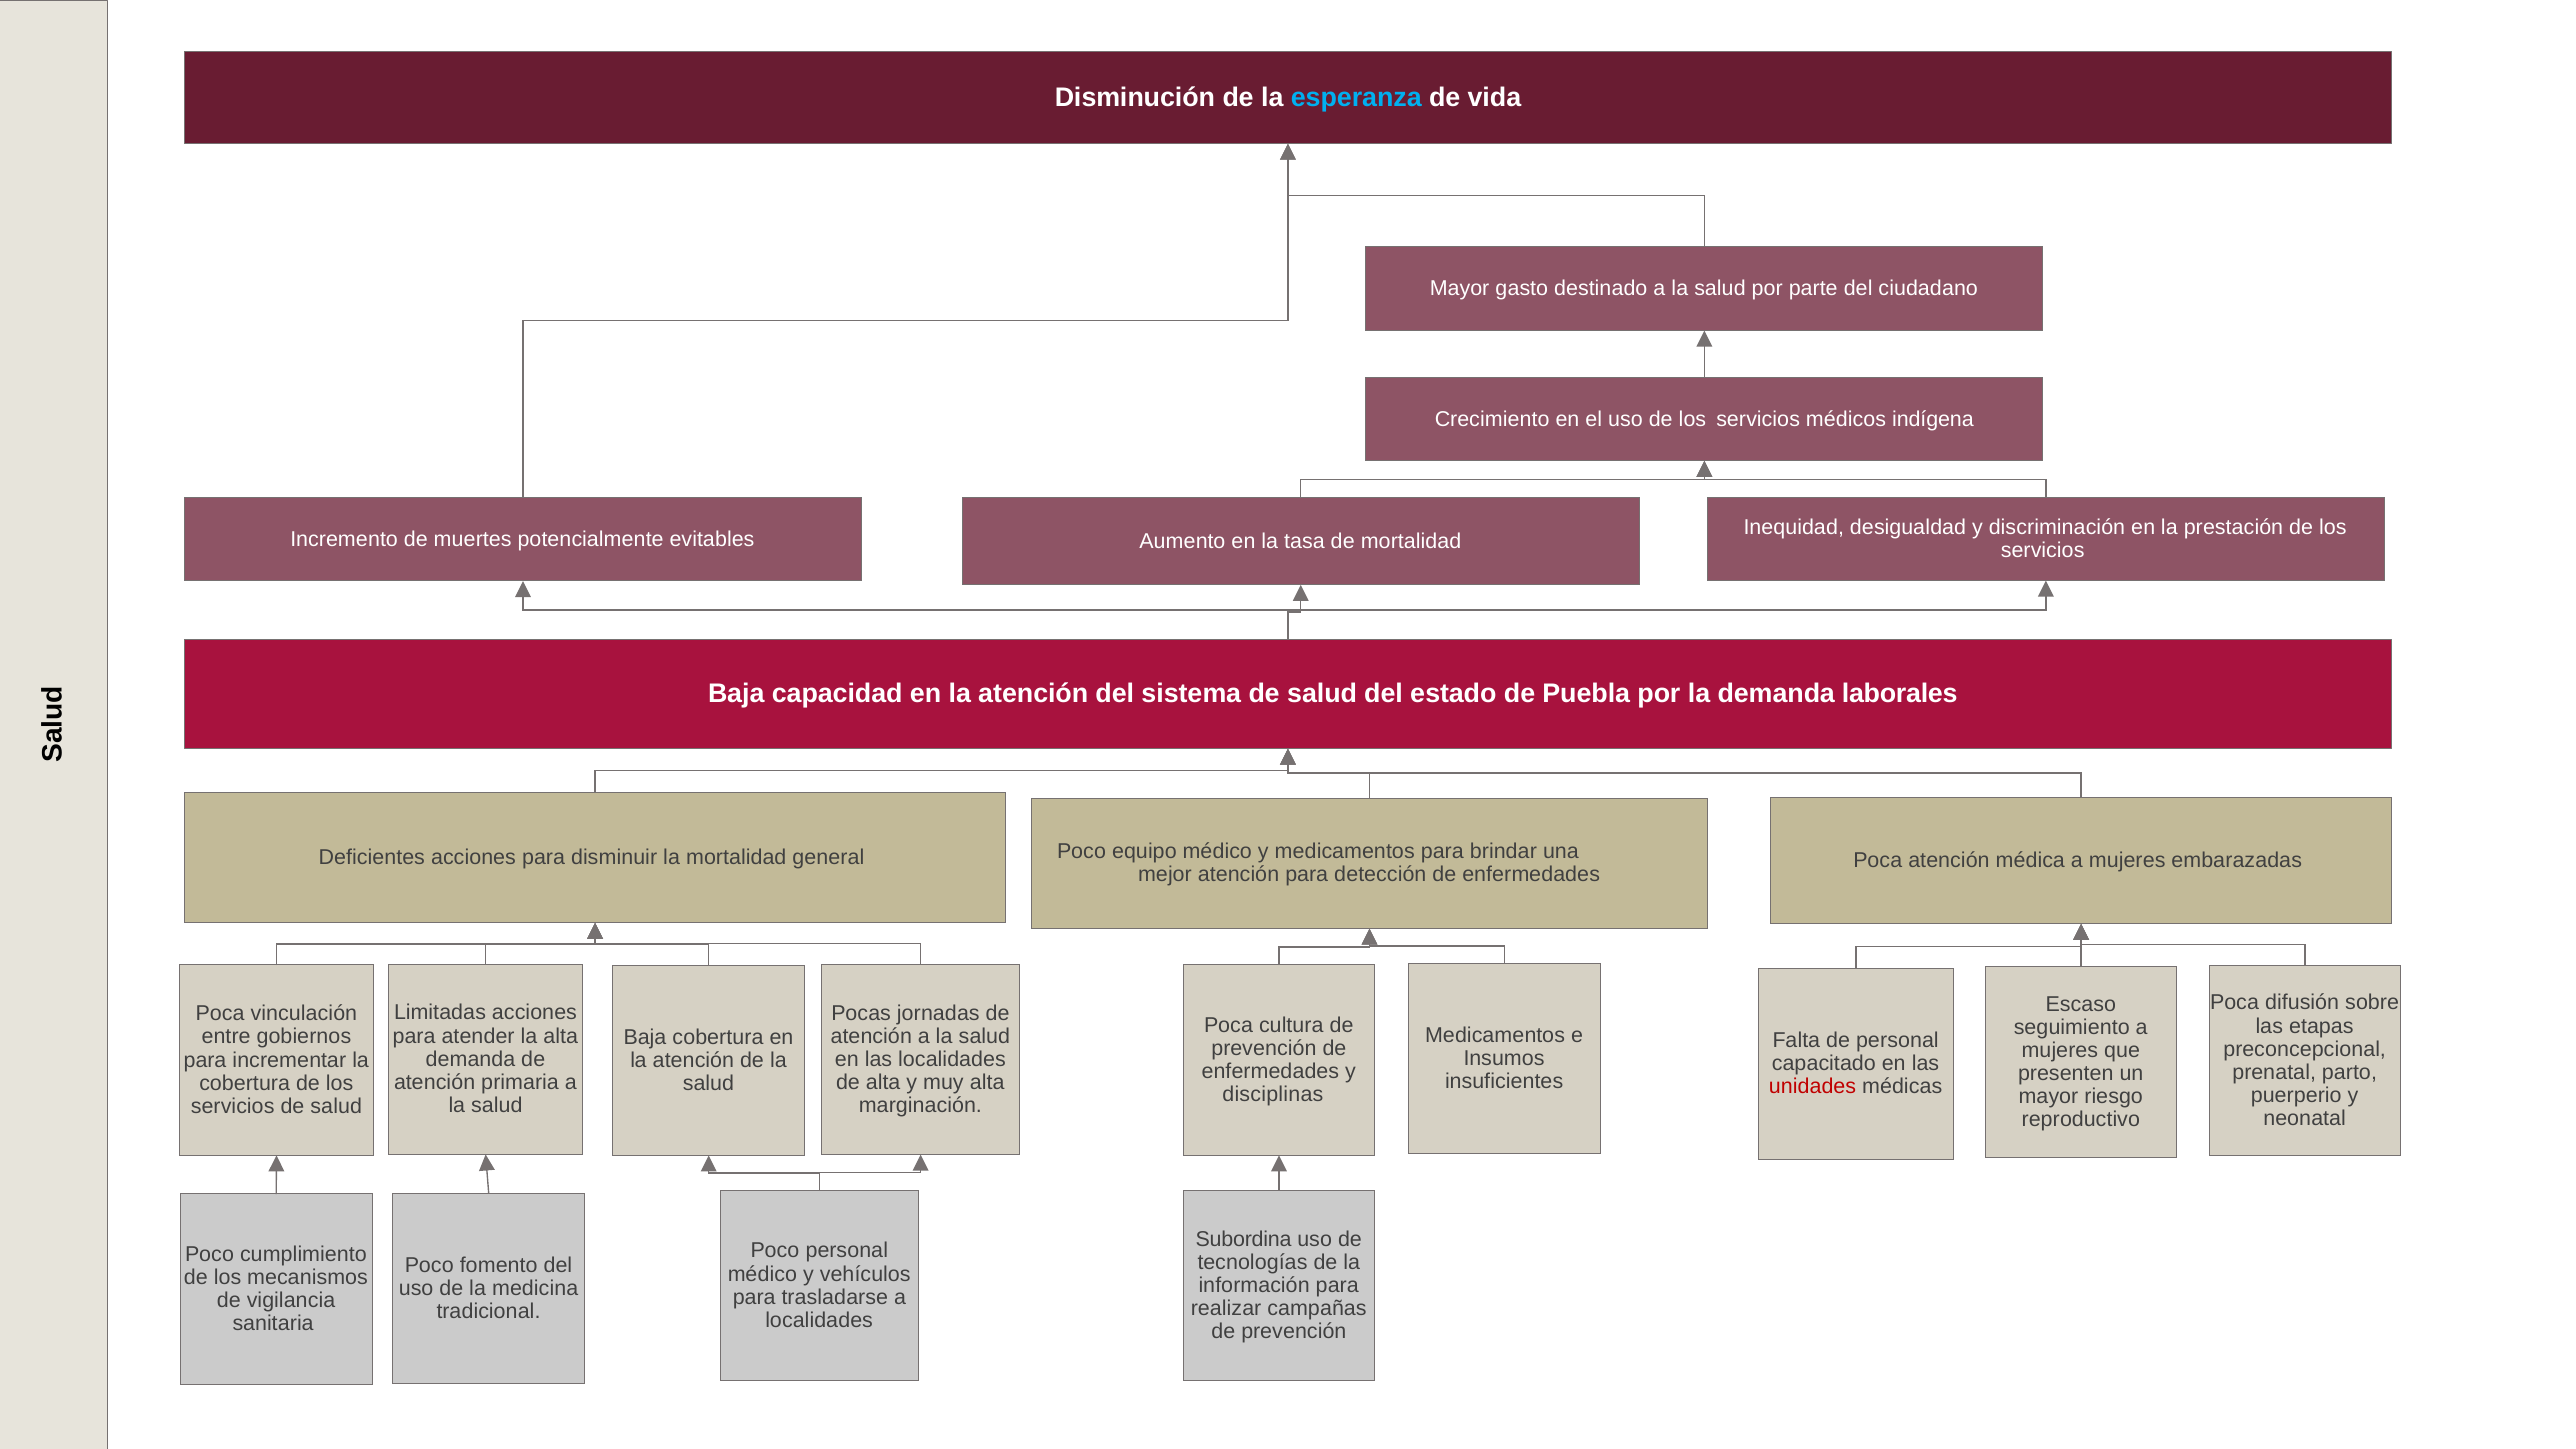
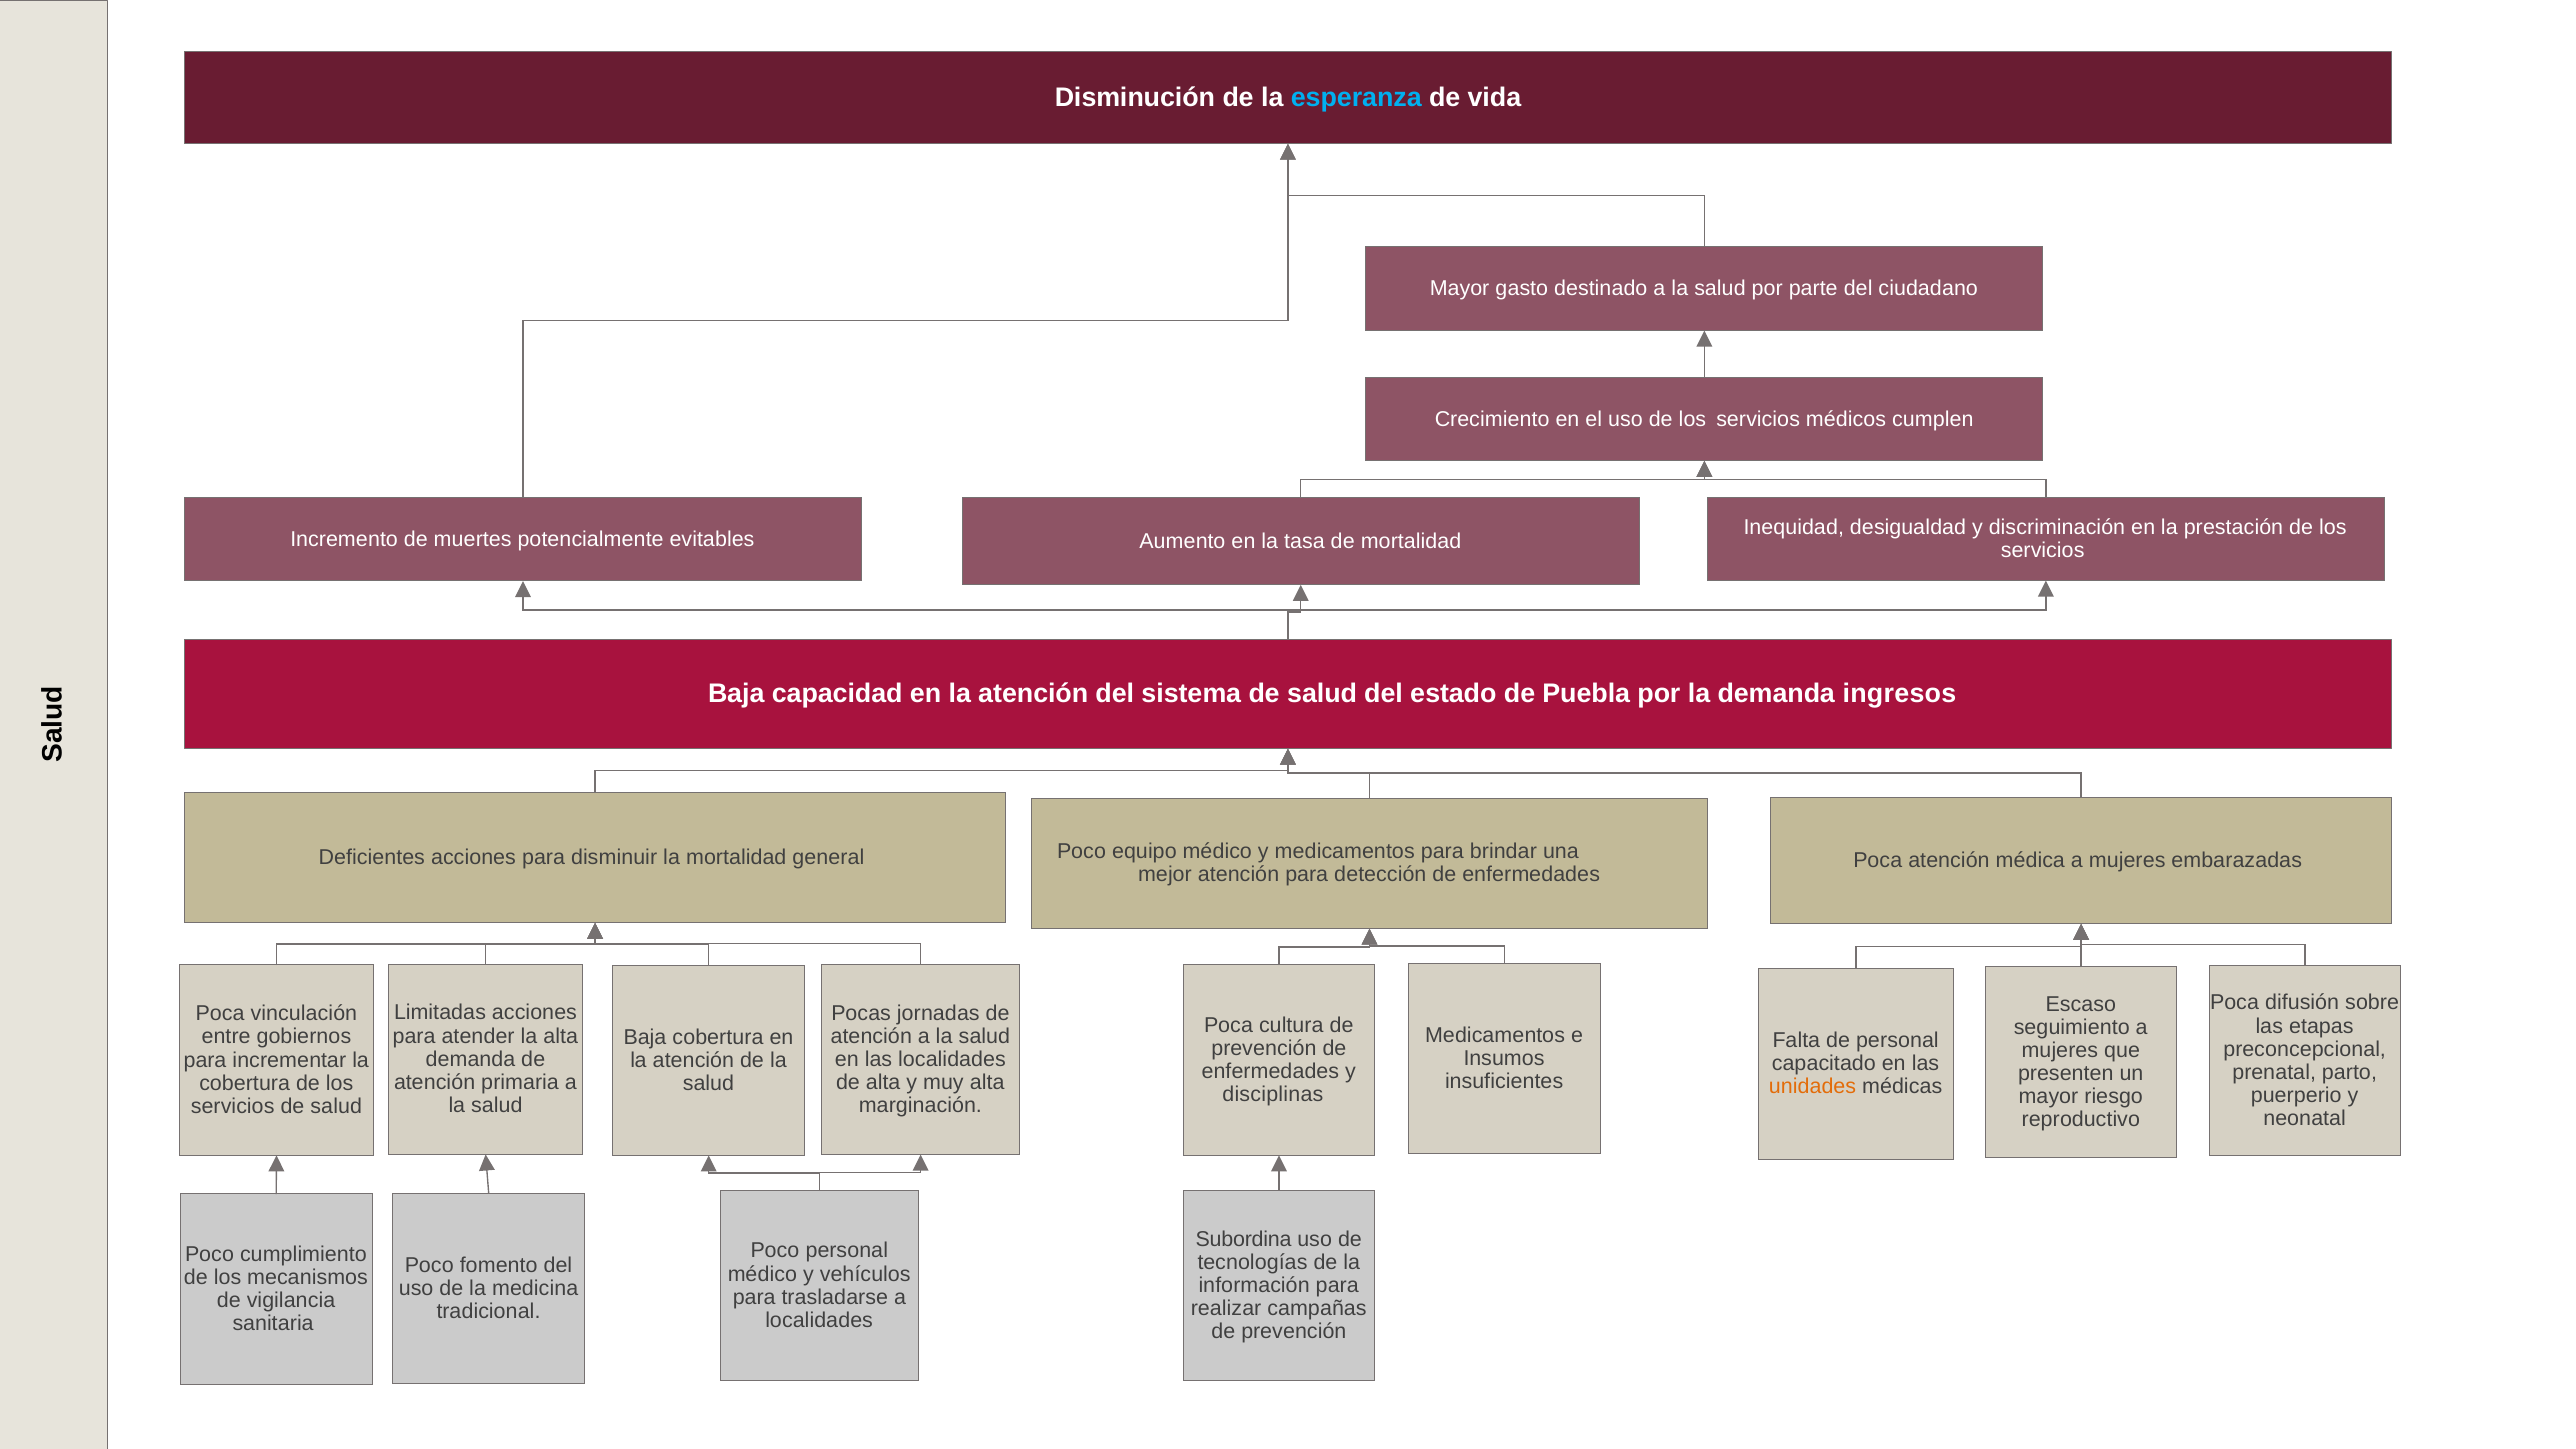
indígena: indígena -> cumplen
laborales: laborales -> ingresos
unidades colour: red -> orange
